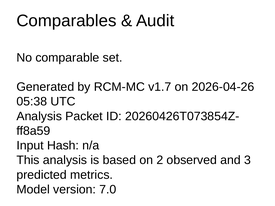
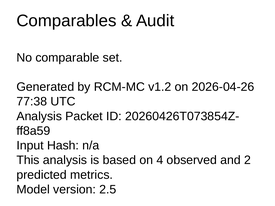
v1.7: v1.7 -> v1.2
05:38: 05:38 -> 77:38
2: 2 -> 4
3: 3 -> 2
7.0: 7.0 -> 2.5
